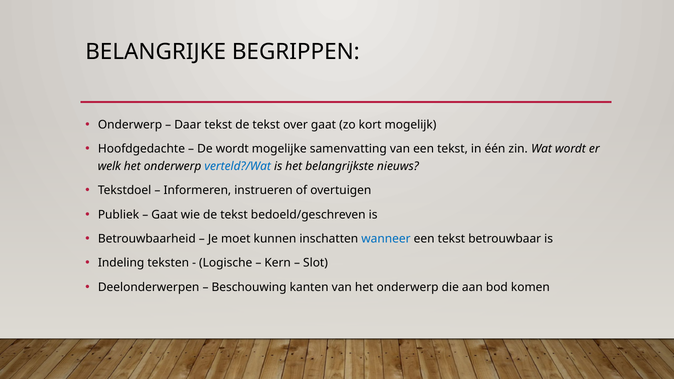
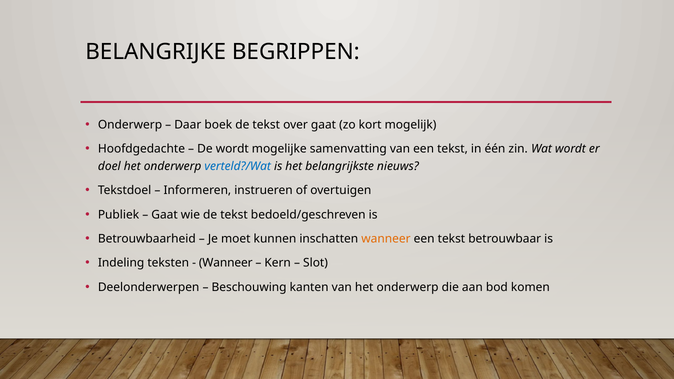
Daar tekst: tekst -> boek
welk: welk -> doel
wanneer at (386, 239) colour: blue -> orange
Logische at (226, 263): Logische -> Wanneer
